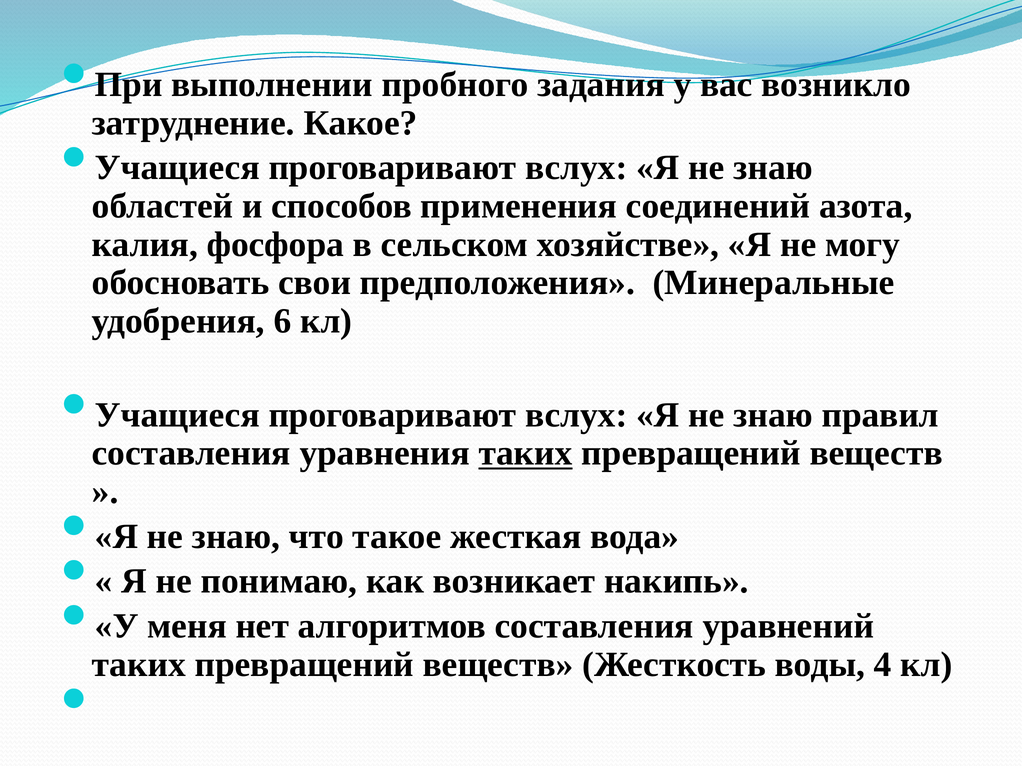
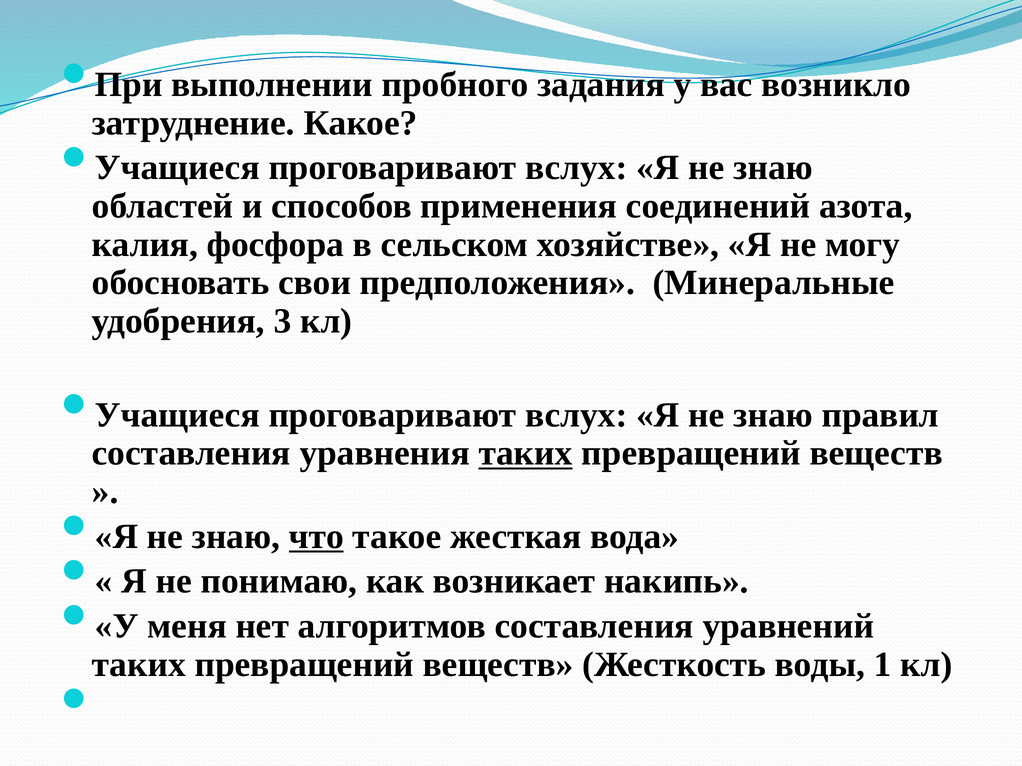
6: 6 -> 3
что underline: none -> present
4: 4 -> 1
